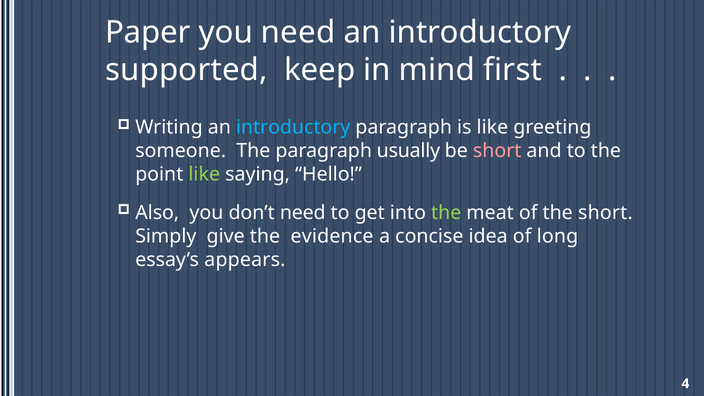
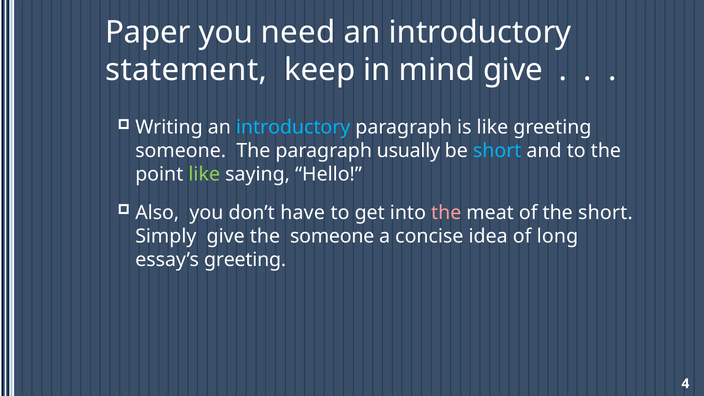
supported: supported -> statement
mind first: first -> give
short at (497, 151) colour: pink -> light blue
don’t need: need -> have
the at (446, 213) colour: light green -> pink
the evidence: evidence -> someone
essay’s appears: appears -> greeting
